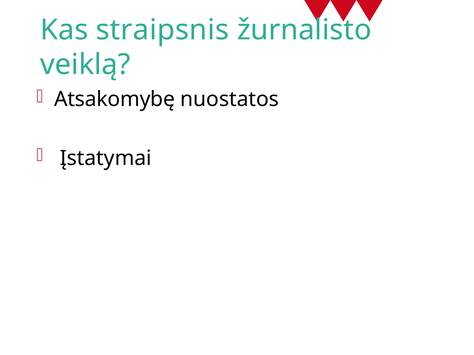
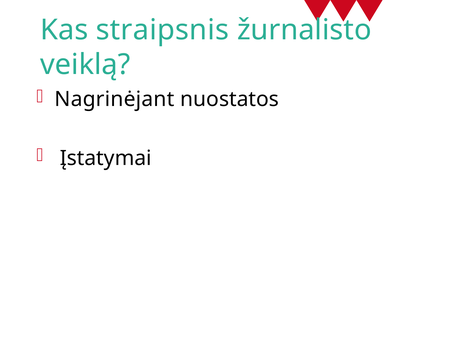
Atsakomybę: Atsakomybę -> Nagrinėjant
